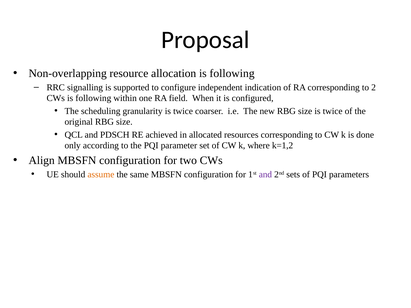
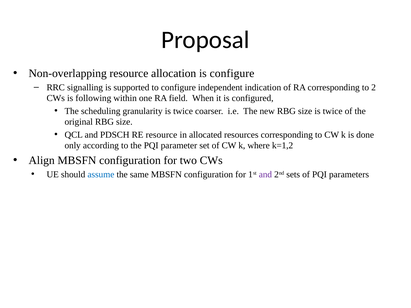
allocation is following: following -> configure
RE achieved: achieved -> resource
assume colour: orange -> blue
